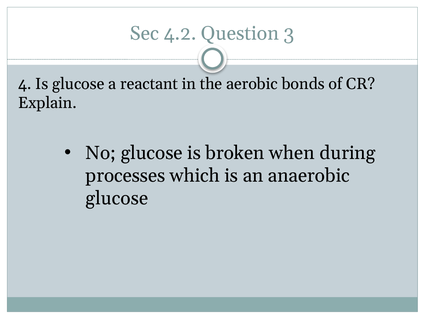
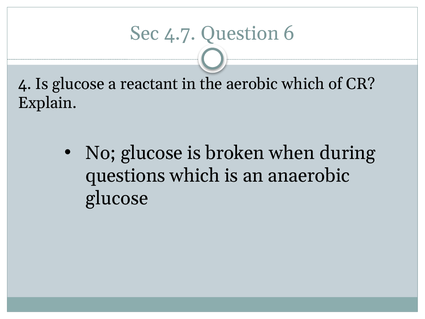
4.2: 4.2 -> 4.7
3: 3 -> 6
aerobic bonds: bonds -> which
processes: processes -> questions
